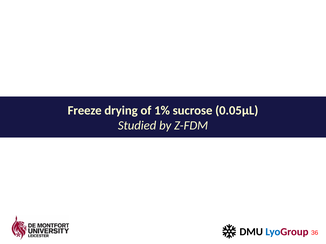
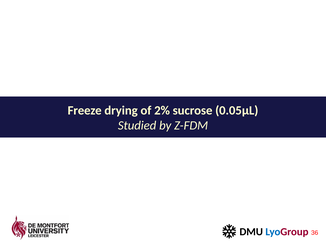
1%: 1% -> 2%
